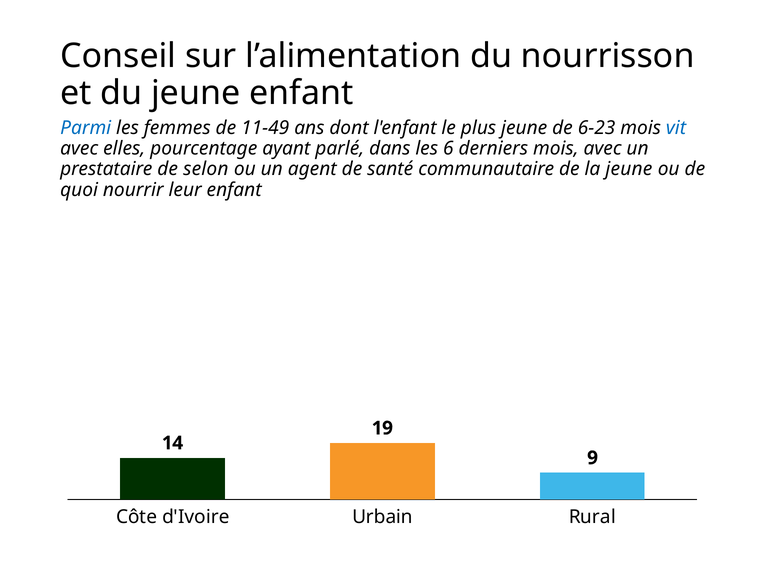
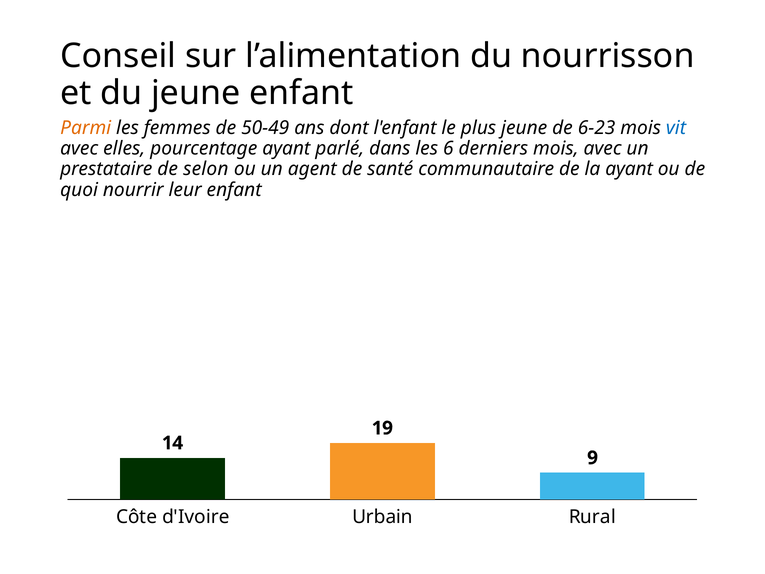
Parmi colour: blue -> orange
11-49: 11-49 -> 50-49
la jeune: jeune -> ayant
